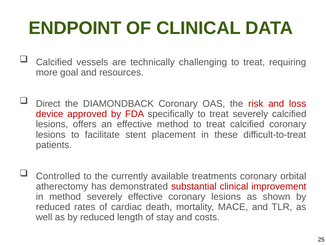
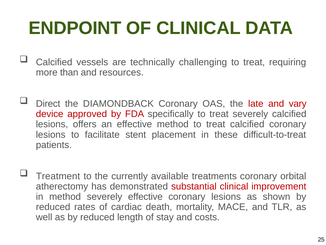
goal: goal -> than
risk: risk -> late
loss: loss -> vary
Controlled: Controlled -> Treatment
